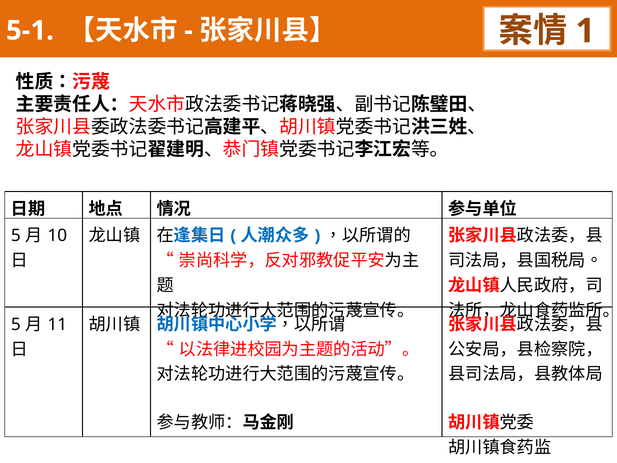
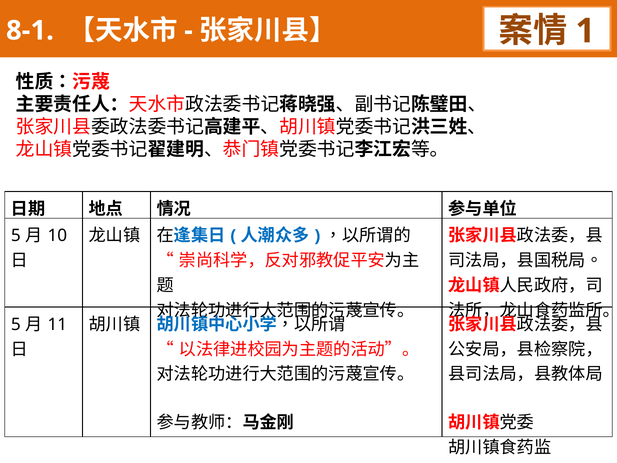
5-1: 5-1 -> 8-1
